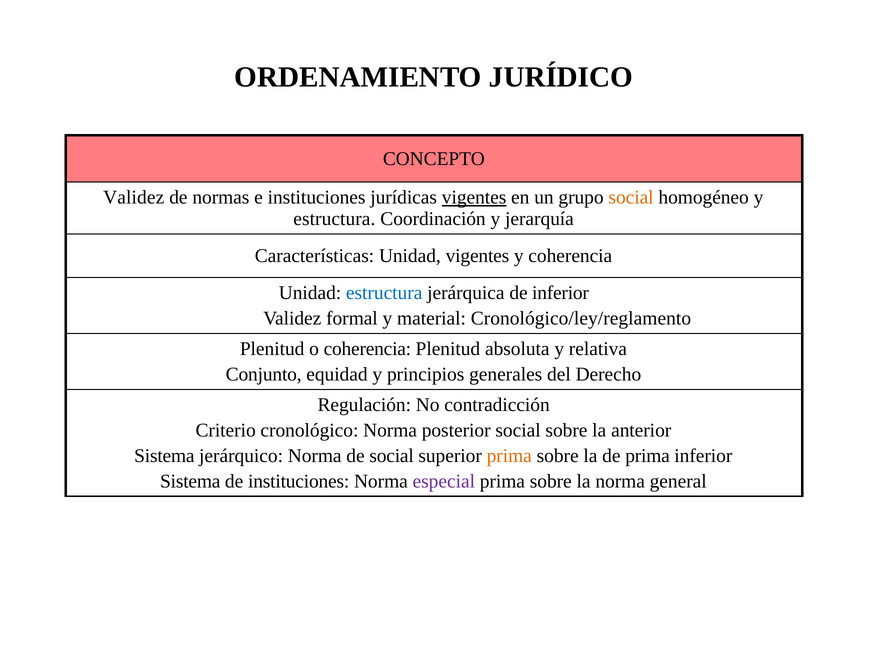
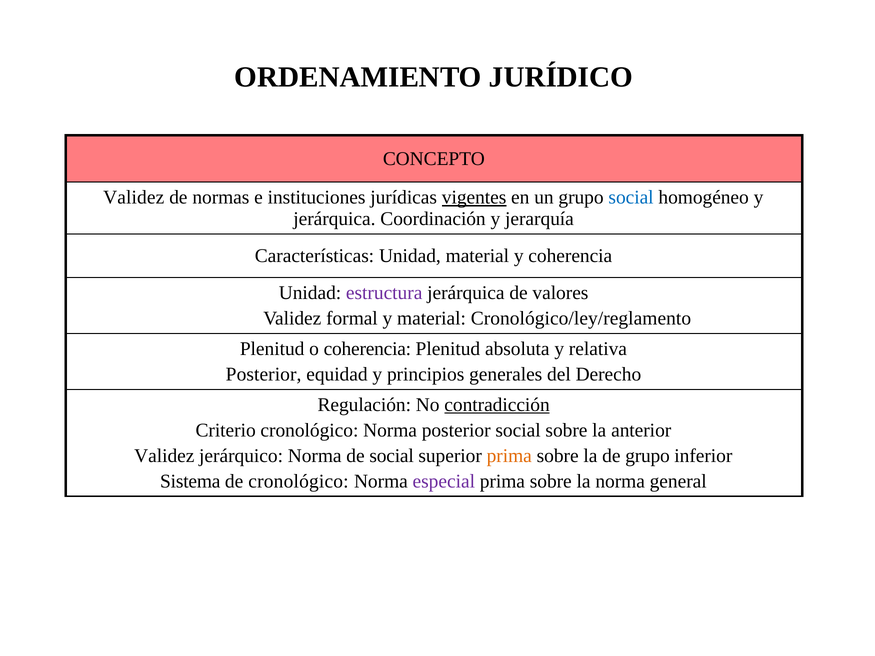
social at (631, 197) colour: orange -> blue
estructura at (334, 219): estructura -> jerárquica
Unidad vigentes: vigentes -> material
estructura at (384, 293) colour: blue -> purple
de inferior: inferior -> valores
Conjunto at (264, 375): Conjunto -> Posterior
contradicción underline: none -> present
Sistema at (164, 456): Sistema -> Validez
de prima: prima -> grupo
de instituciones: instituciones -> cronológico
